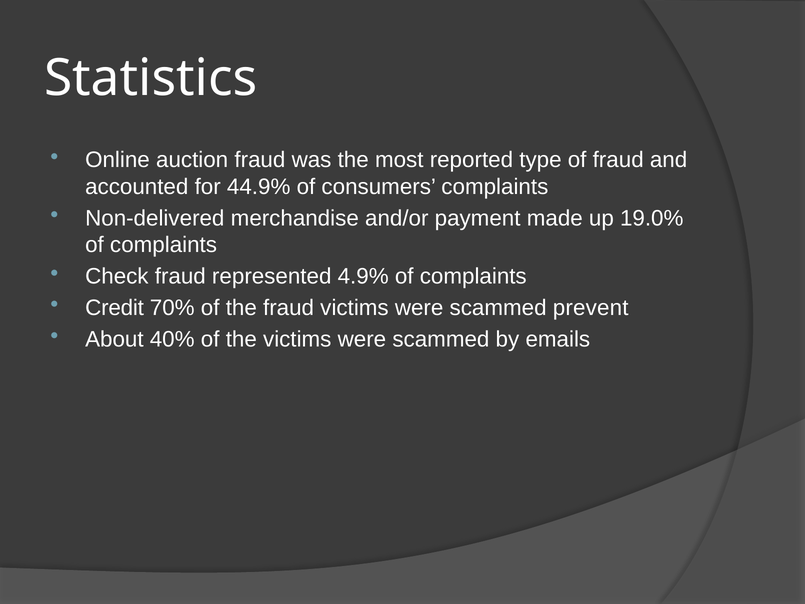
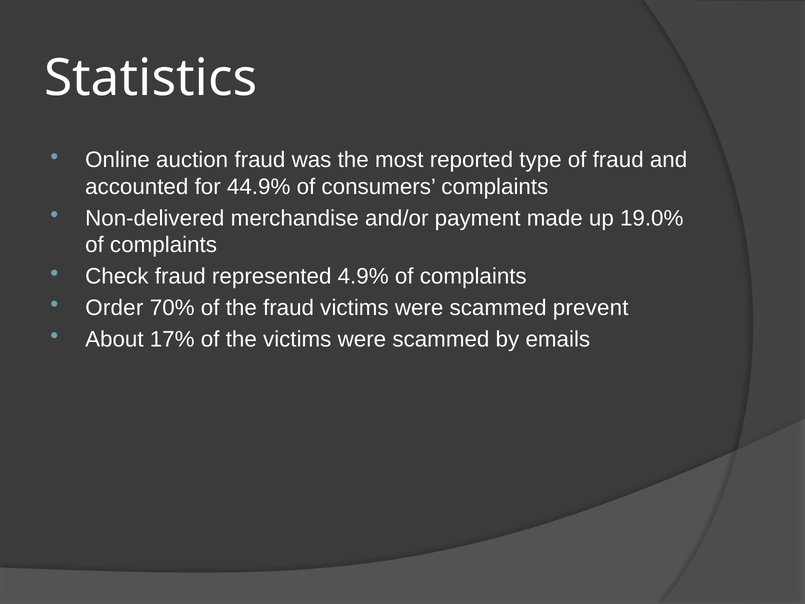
Credit: Credit -> Order
40%: 40% -> 17%
